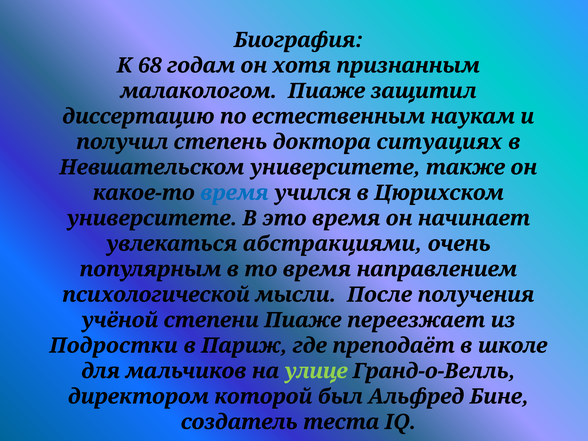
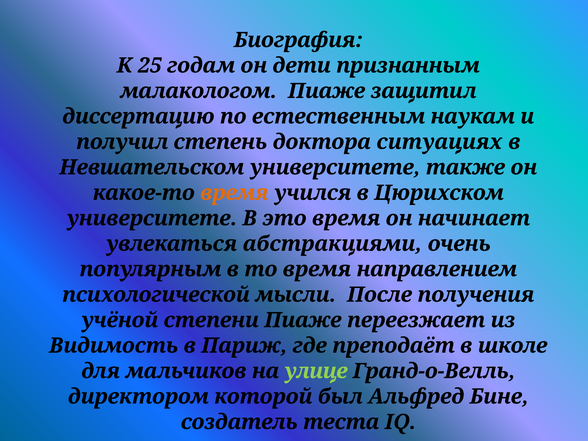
68: 68 -> 25
хотя: хотя -> дети
время at (234, 193) colour: blue -> orange
Подростки: Подростки -> Видимость
